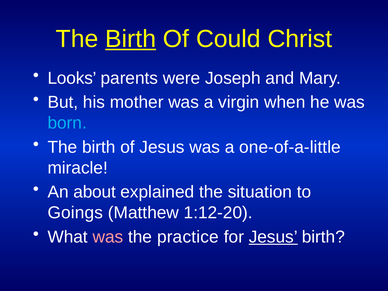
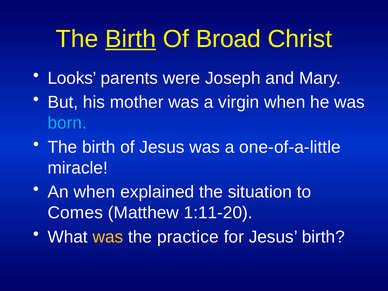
Could: Could -> Broad
An about: about -> when
Goings: Goings -> Comes
1:12-20: 1:12-20 -> 1:11-20
was at (108, 237) colour: pink -> yellow
Jesus at (273, 237) underline: present -> none
